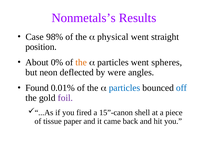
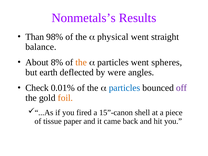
Case: Case -> Than
position: position -> balance
0%: 0% -> 8%
neon: neon -> earth
Found: Found -> Check
off colour: blue -> purple
foil colour: purple -> orange
